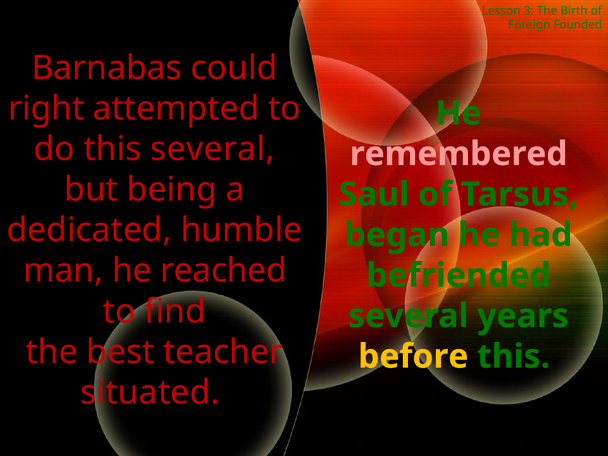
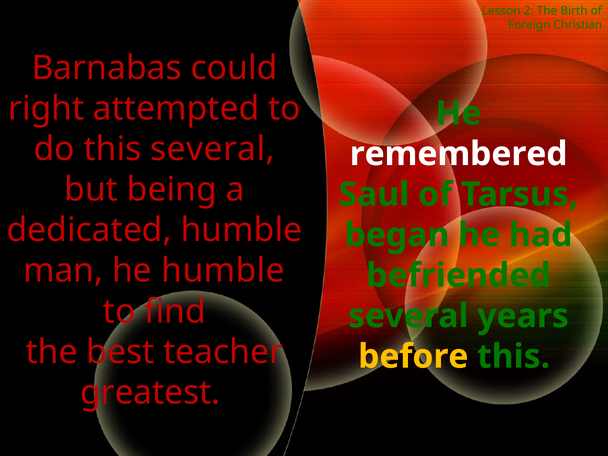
3: 3 -> 2
Founded: Founded -> Christian
remembered colour: pink -> white
he reached: reached -> humble
situated: situated -> greatest
